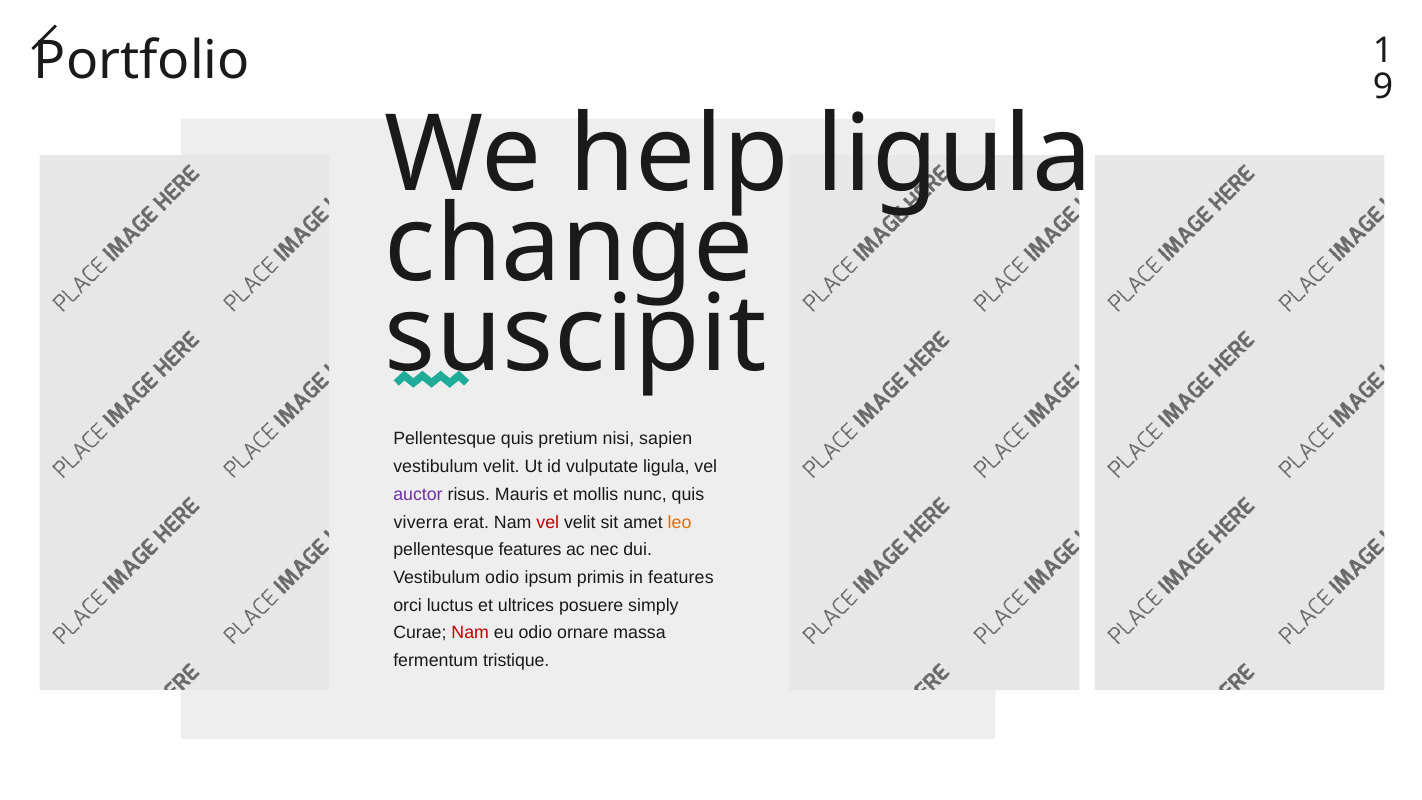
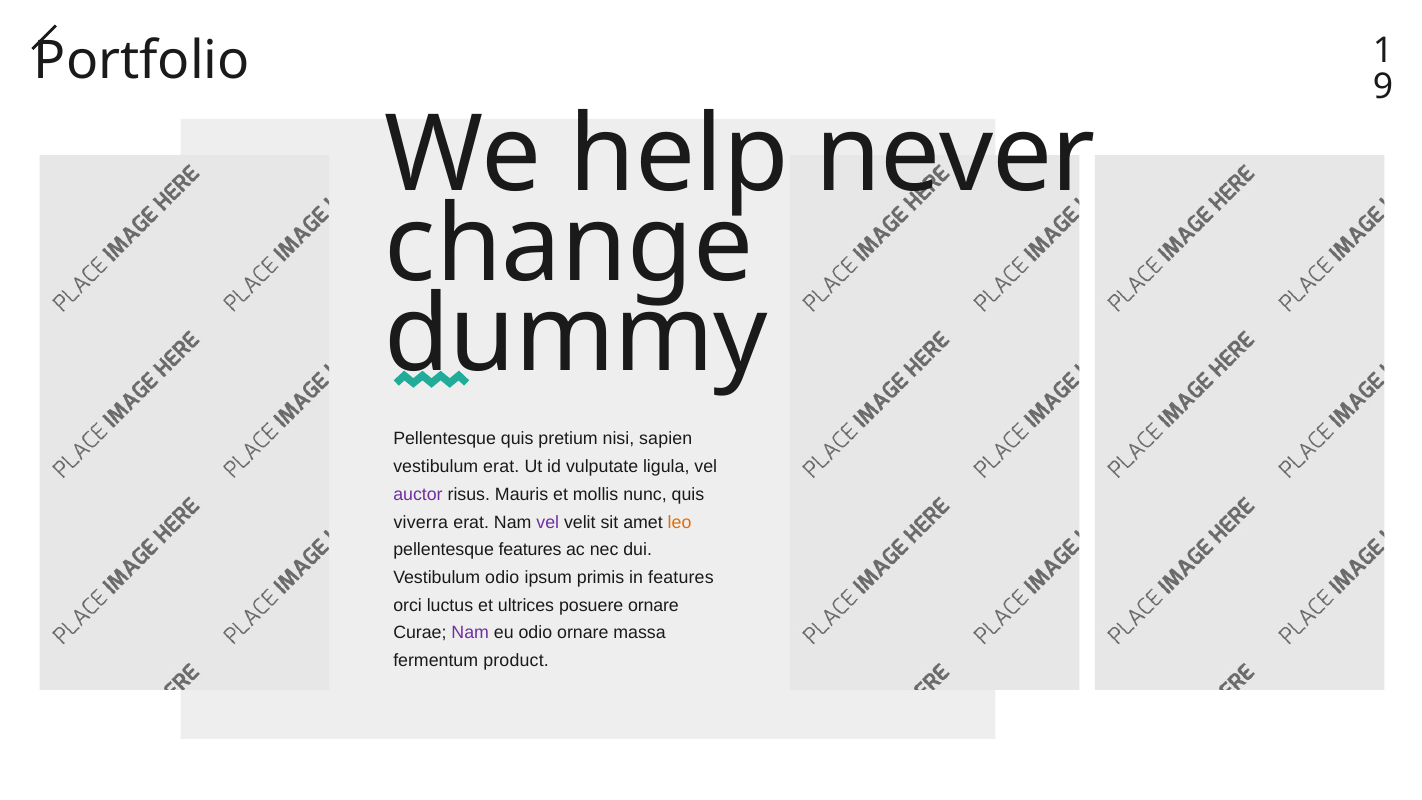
help ligula: ligula -> never
suscipit: suscipit -> dummy
vestibulum velit: velit -> erat
vel at (548, 522) colour: red -> purple
posuere simply: simply -> ornare
Nam at (470, 633) colour: red -> purple
tristique: tristique -> product
